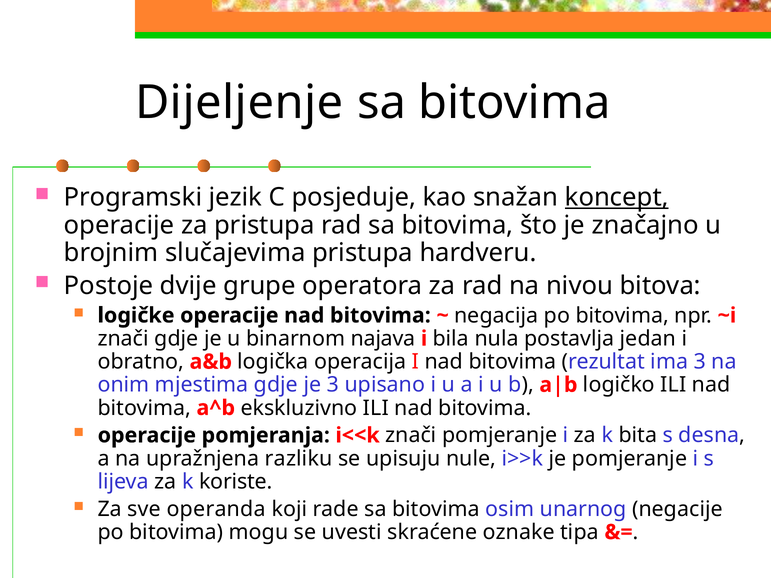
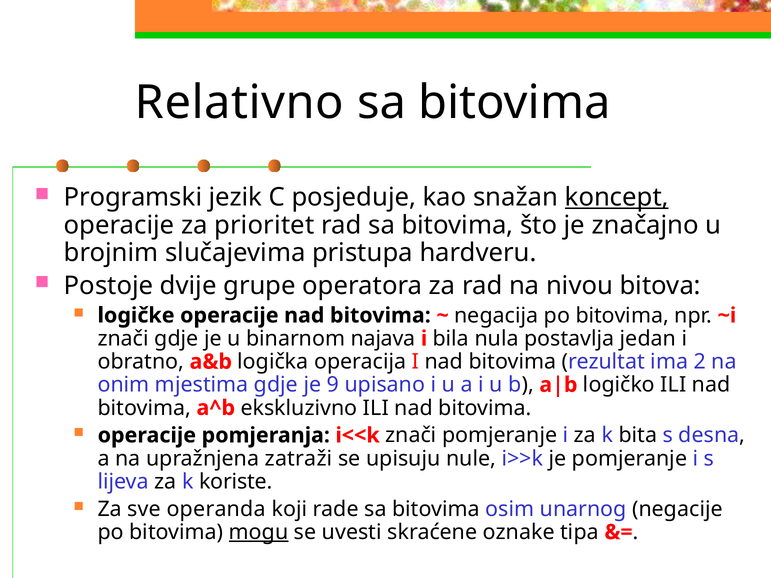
Dijeljenje: Dijeljenje -> Relativno
za pristupa: pristupa -> prioritet
ima 3: 3 -> 2
je 3: 3 -> 9
razliku: razliku -> zatraži
mogu underline: none -> present
